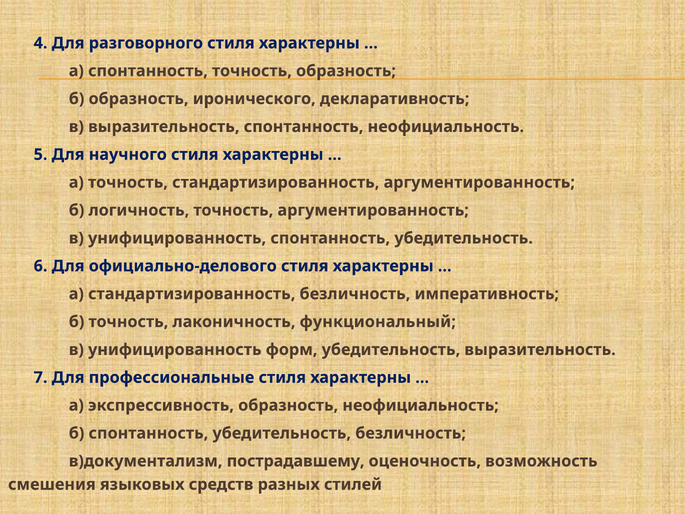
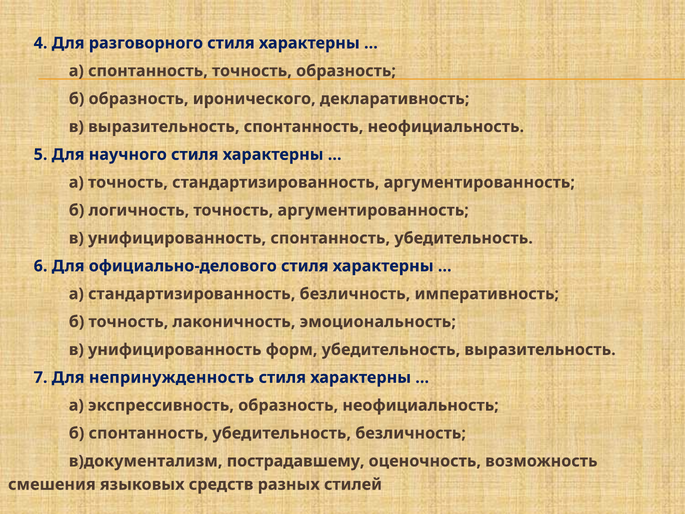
функциональный: функциональный -> эмоциональность
профессиональные: профессиональные -> непринужденность
